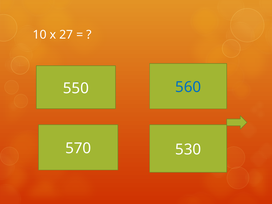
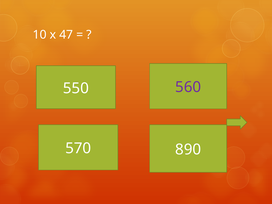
27: 27 -> 47
560 colour: blue -> purple
530: 530 -> 890
